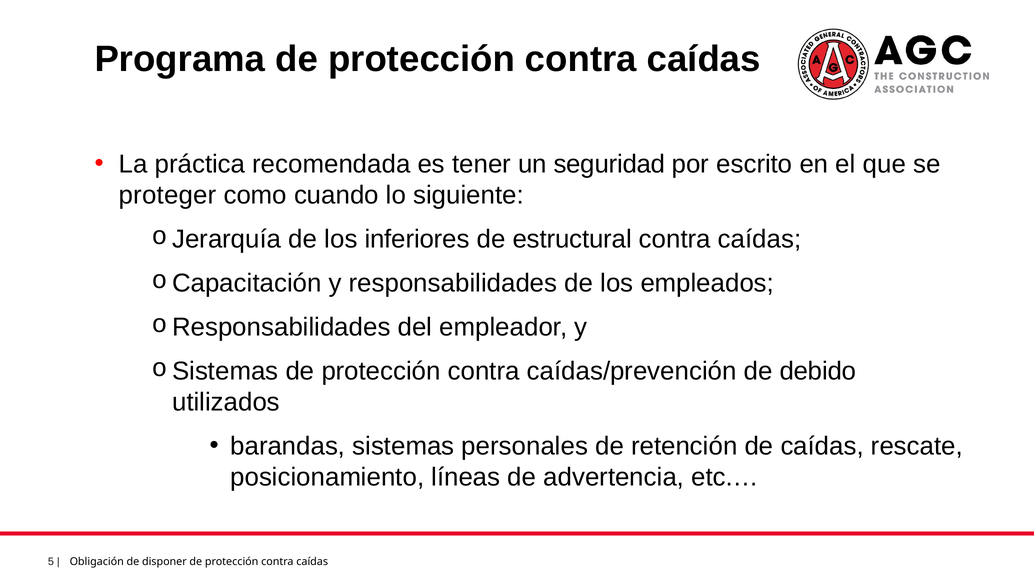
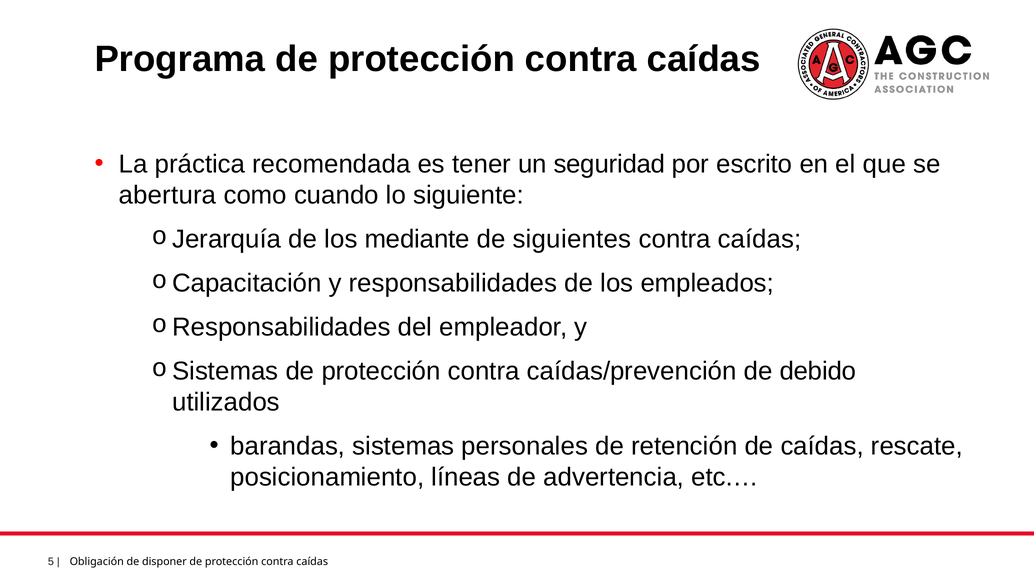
proteger: proteger -> abertura
inferiores: inferiores -> mediante
estructural: estructural -> siguientes
